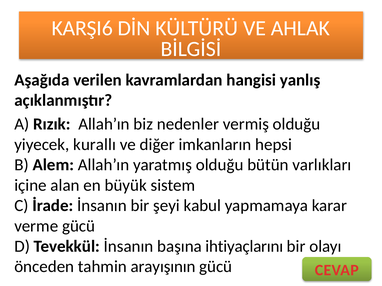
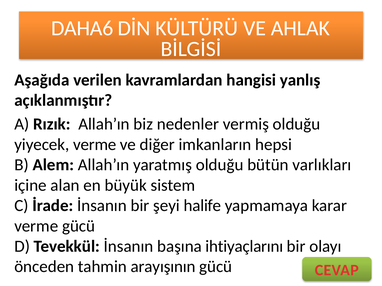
KARŞI6: KARŞI6 -> DAHA6
yiyecek kurallı: kurallı -> verme
kabul: kabul -> halife
